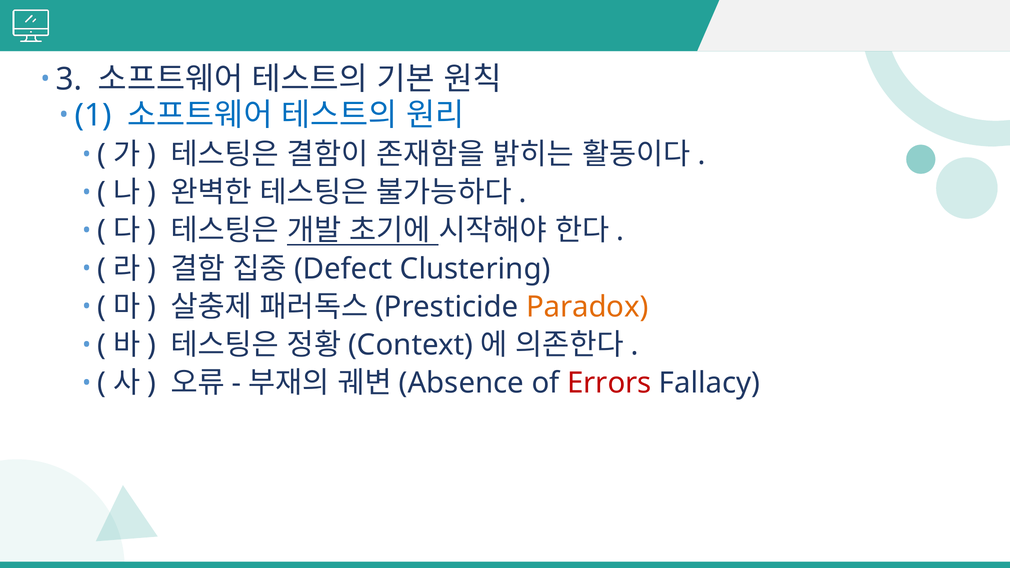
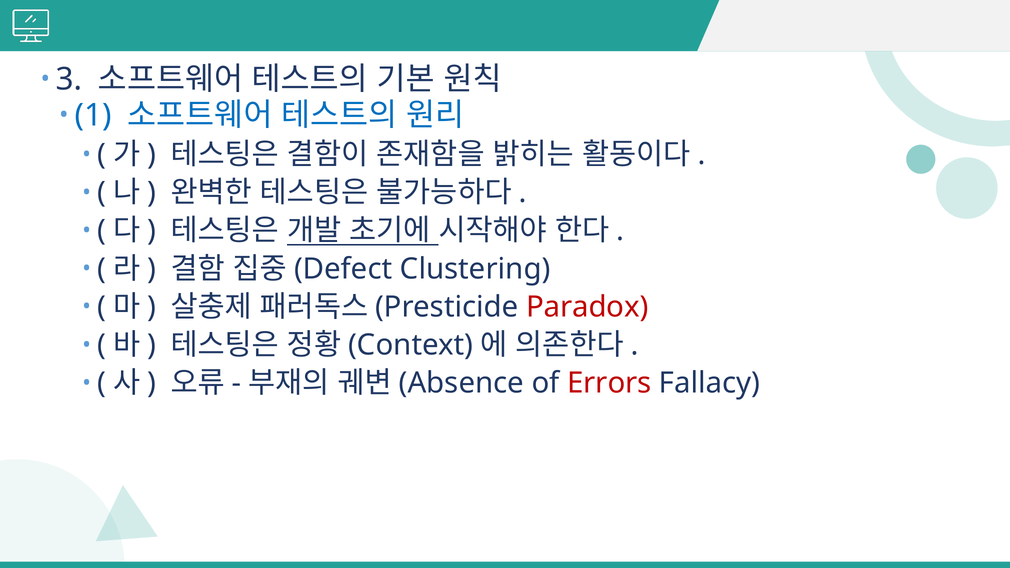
Paradox colour: orange -> red
